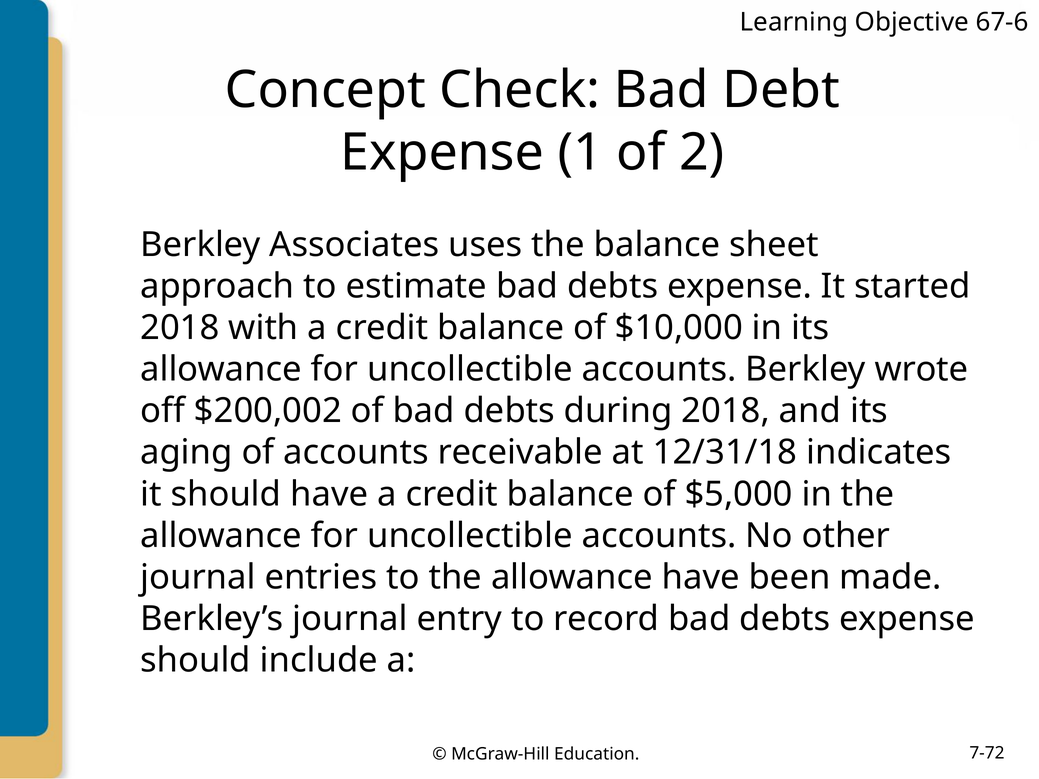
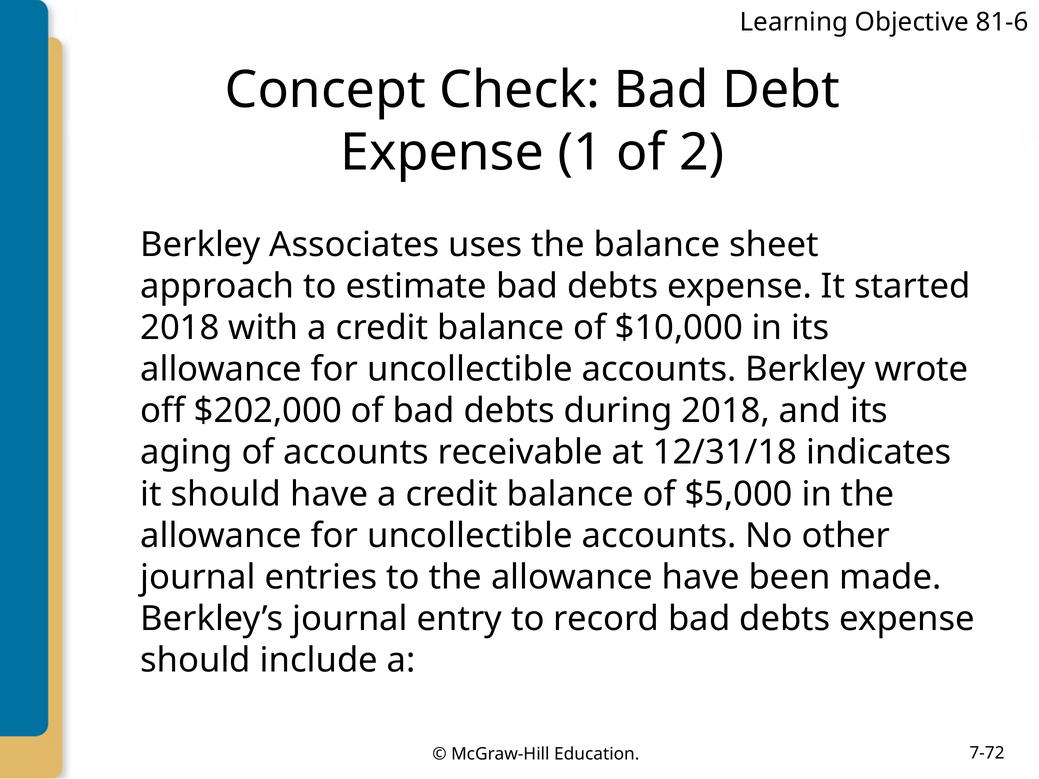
67-6: 67-6 -> 81-6
$200,002: $200,002 -> $202,000
